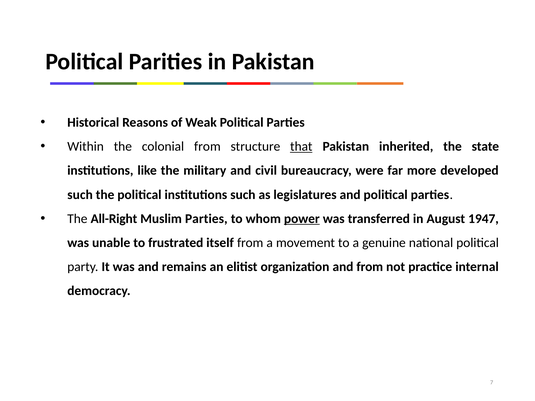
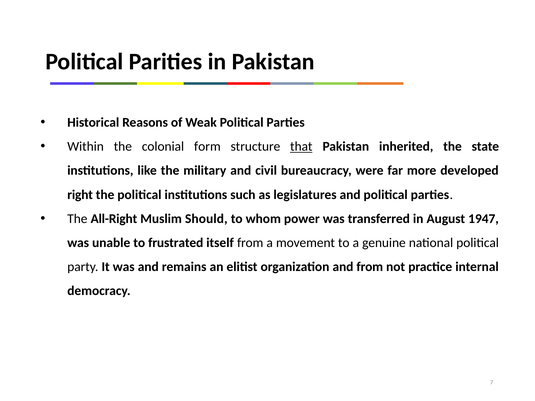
colonial from: from -> form
such at (80, 195): such -> right
Muslim Parties: Parties -> Should
power underline: present -> none
